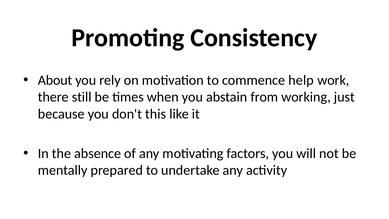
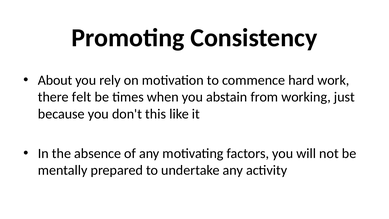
help: help -> hard
still: still -> felt
